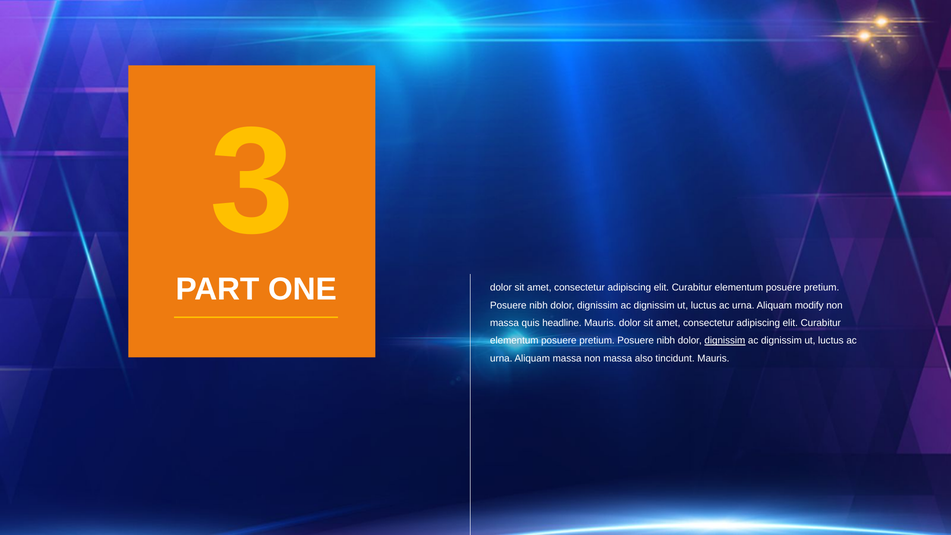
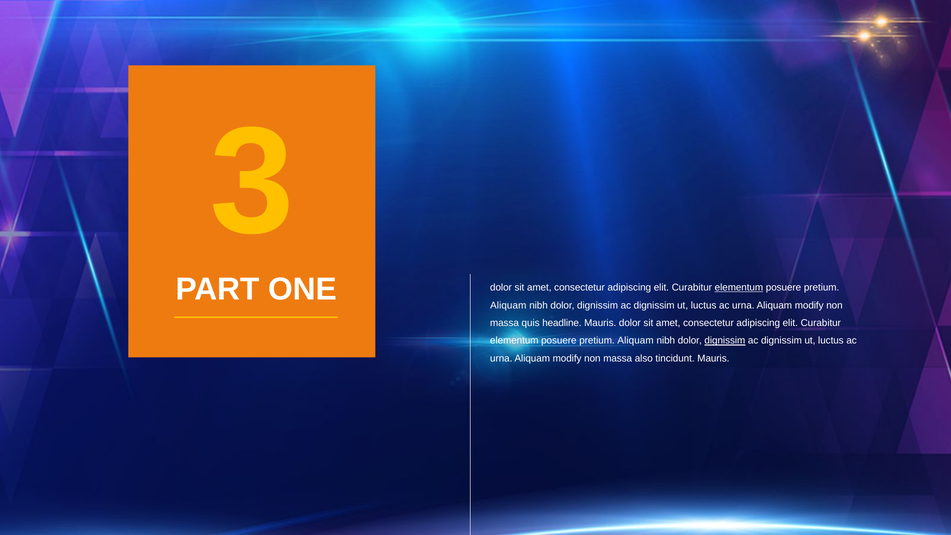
elementum at (739, 287) underline: none -> present
Posuere at (508, 305): Posuere -> Aliquam
Posuere at (636, 341): Posuere -> Aliquam
massa at (567, 358): massa -> modify
